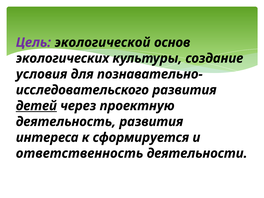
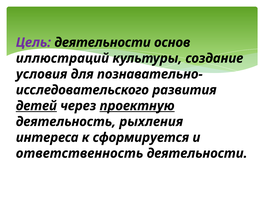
Цель экологической: экологической -> деятельности
экологических: экологических -> иллюстраций
проектную underline: none -> present
деятельность развития: развития -> рыхления
